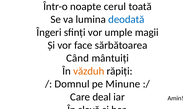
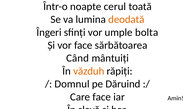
deodată colour: blue -> orange
magii: magii -> bolta
Minune: Minune -> Dăruind
Care deal: deal -> face
